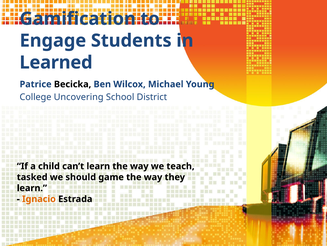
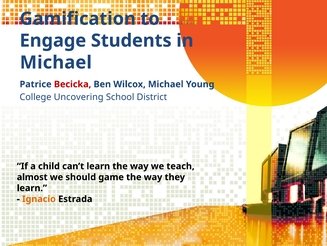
Learned at (56, 62): Learned -> Michael
Becicka colour: black -> red
tasked: tasked -> almost
